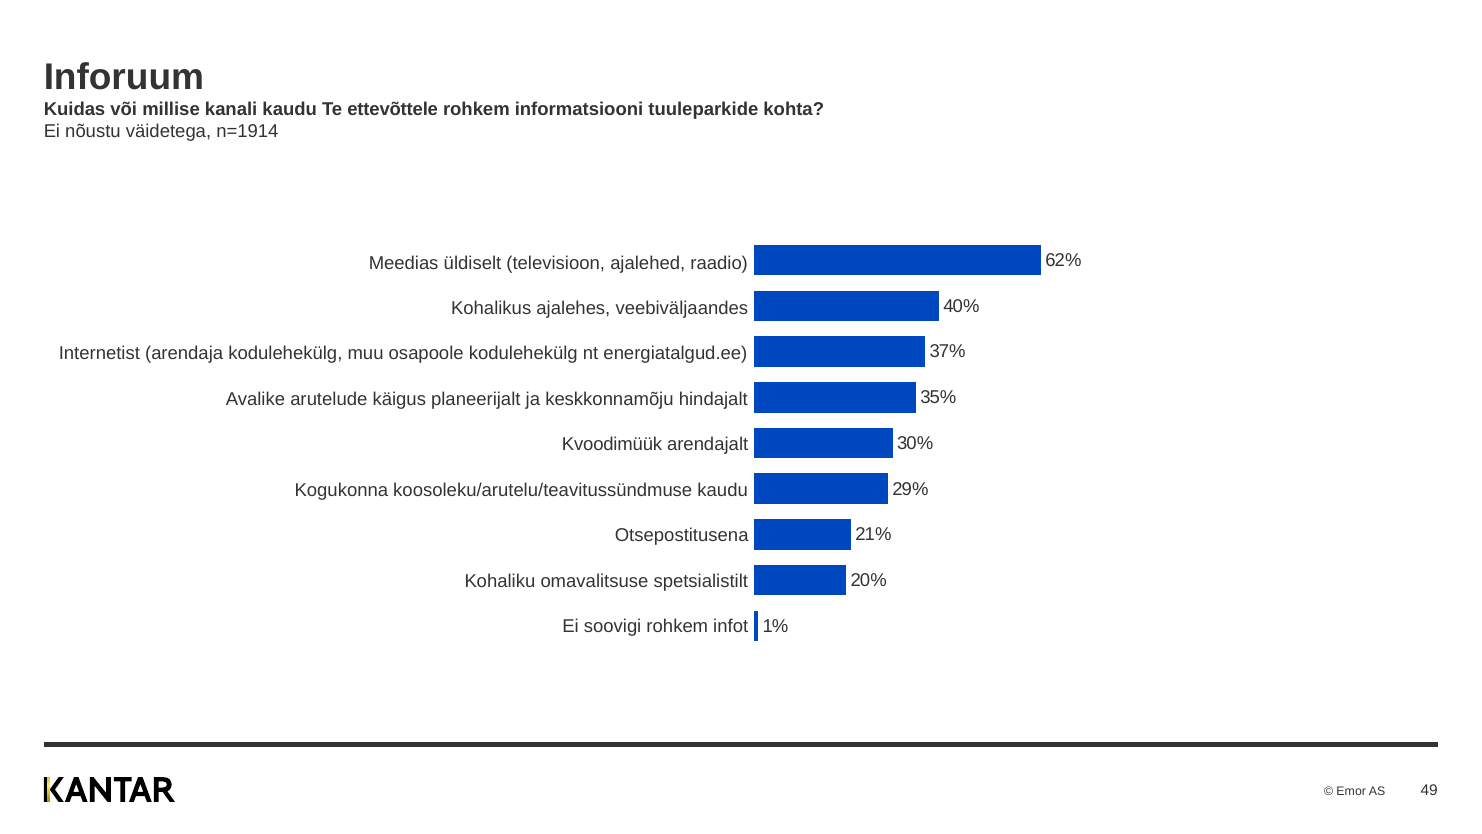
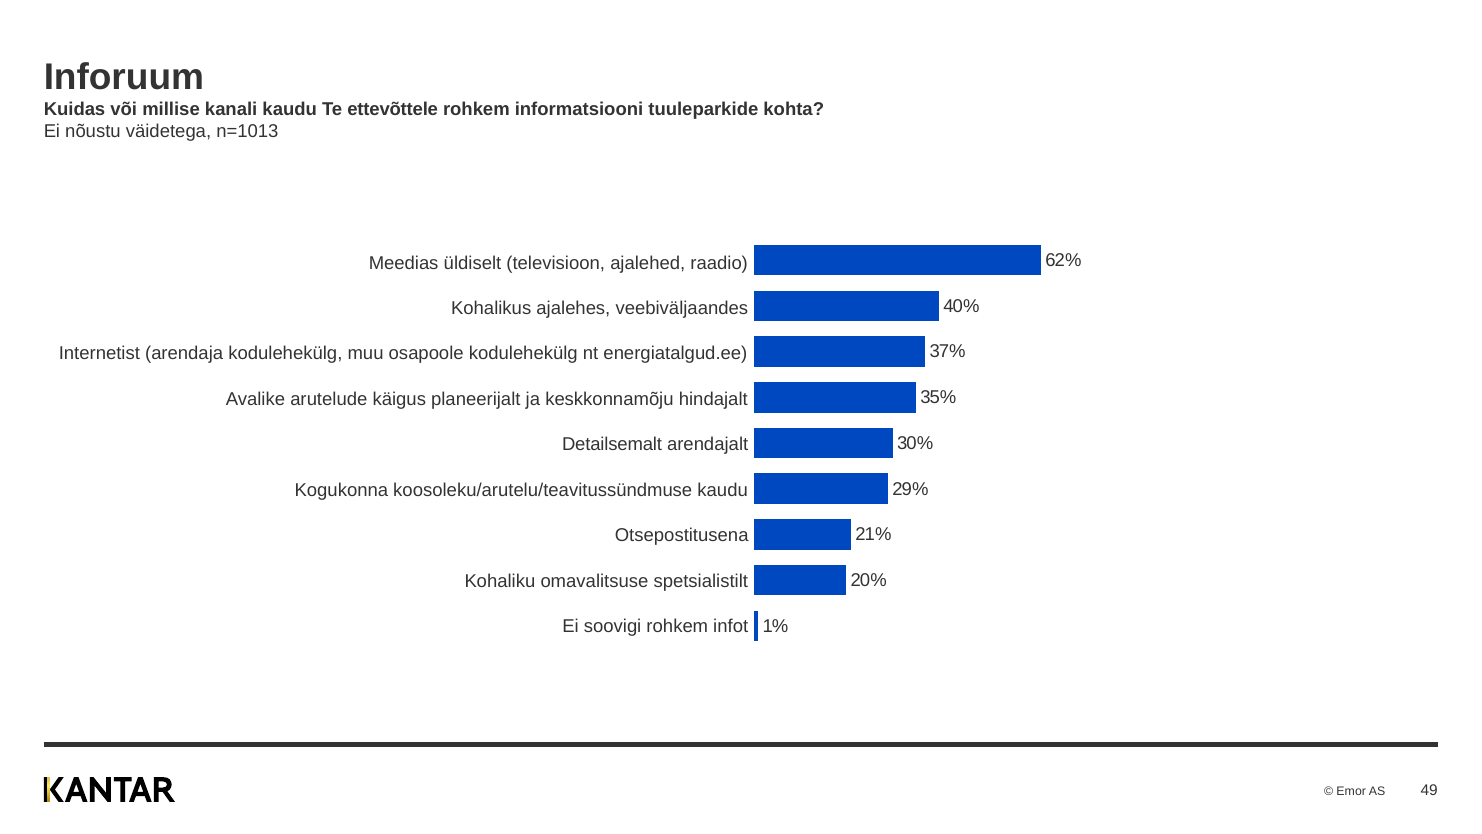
n=1914: n=1914 -> n=1013
Kvoodimüük: Kvoodimüük -> Detailsemalt
